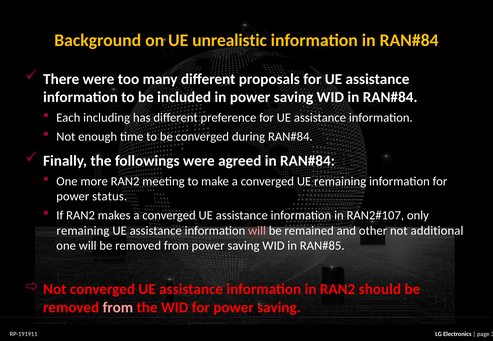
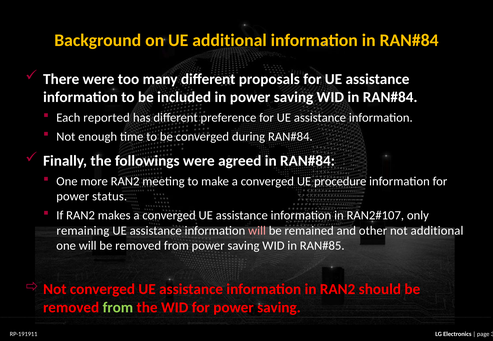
UE unrealistic: unrealistic -> additional
including: including -> reported
UE remaining: remaining -> procedure
from at (118, 308) colour: pink -> light green
